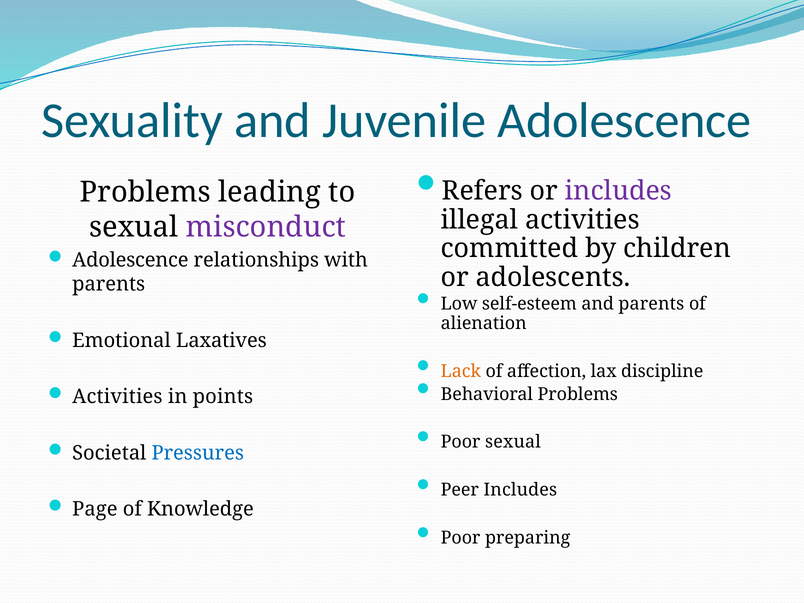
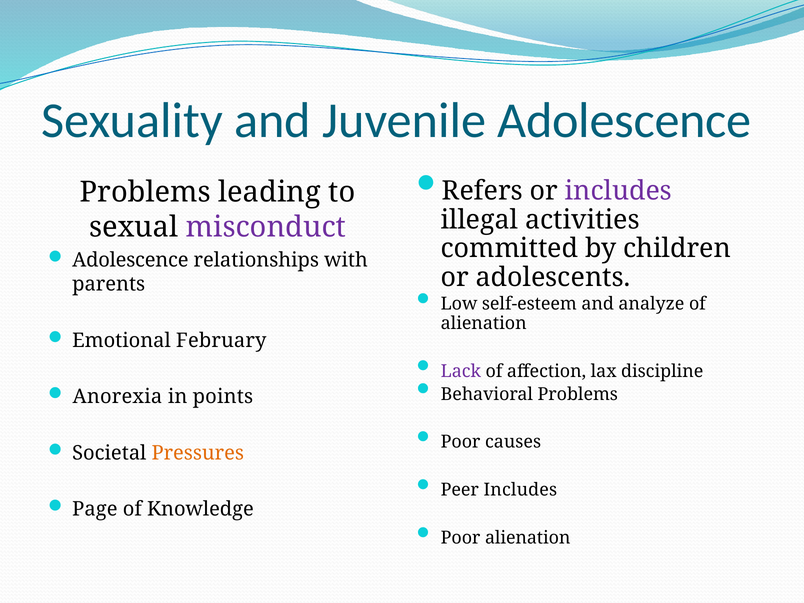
and parents: parents -> analyze
Laxatives: Laxatives -> February
Lack colour: orange -> purple
Activities at (117, 397): Activities -> Anorexia
Poor sexual: sexual -> causes
Pressures colour: blue -> orange
Poor preparing: preparing -> alienation
